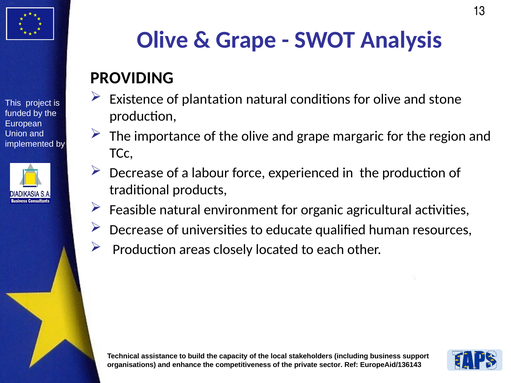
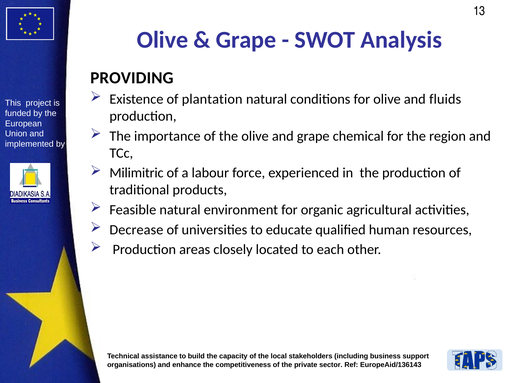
stone: stone -> fluids
margaric: margaric -> chemical
Decrease at (136, 173): Decrease -> Milimitric
